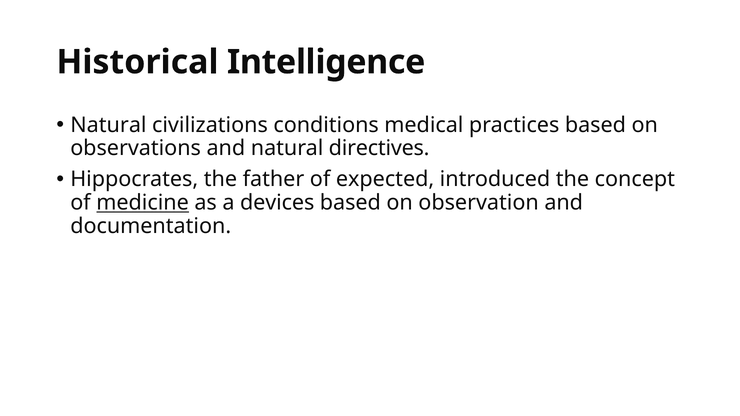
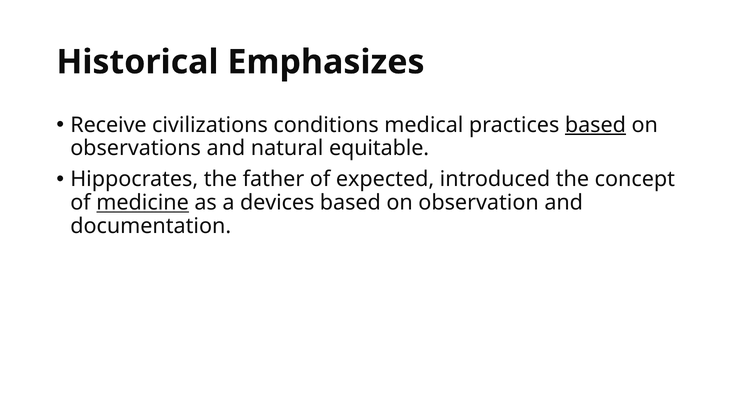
Intelligence: Intelligence -> Emphasizes
Natural at (108, 125): Natural -> Receive
based at (595, 125) underline: none -> present
directives: directives -> equitable
